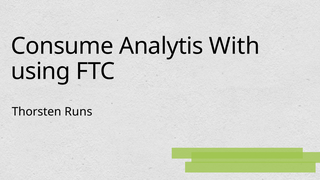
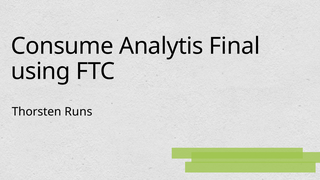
With: With -> Final
